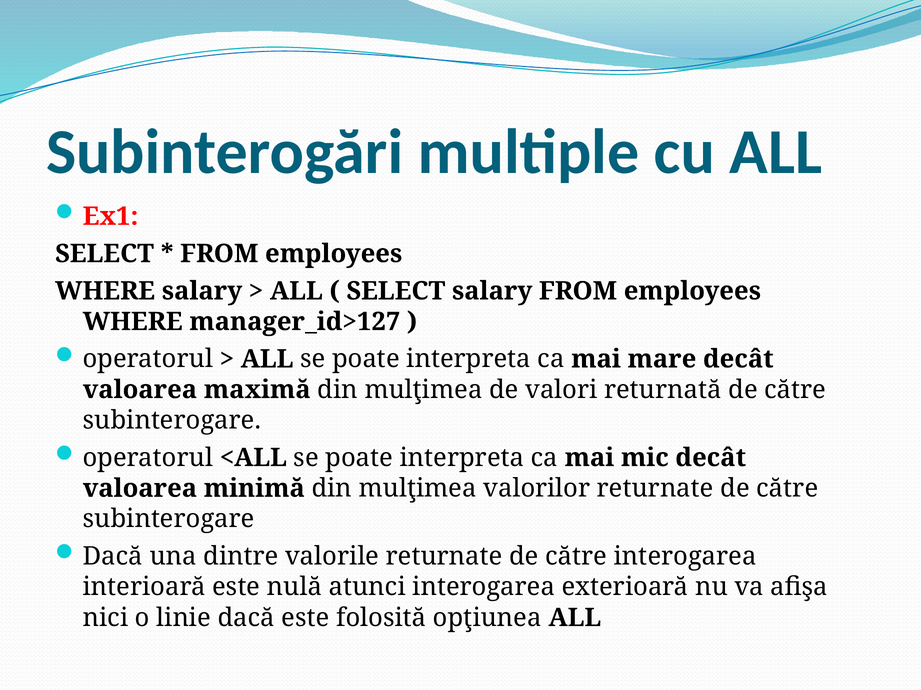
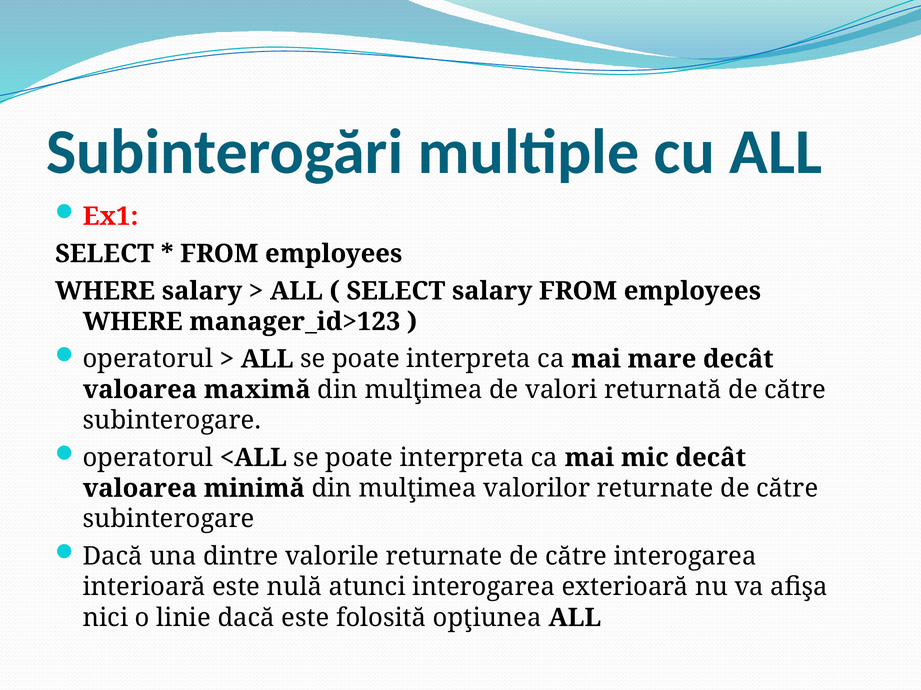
manager_id>127: manager_id>127 -> manager_id>123
